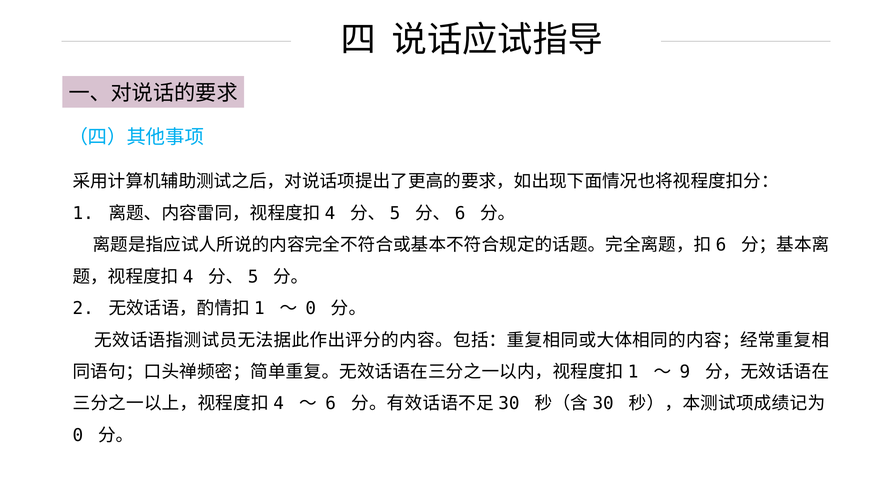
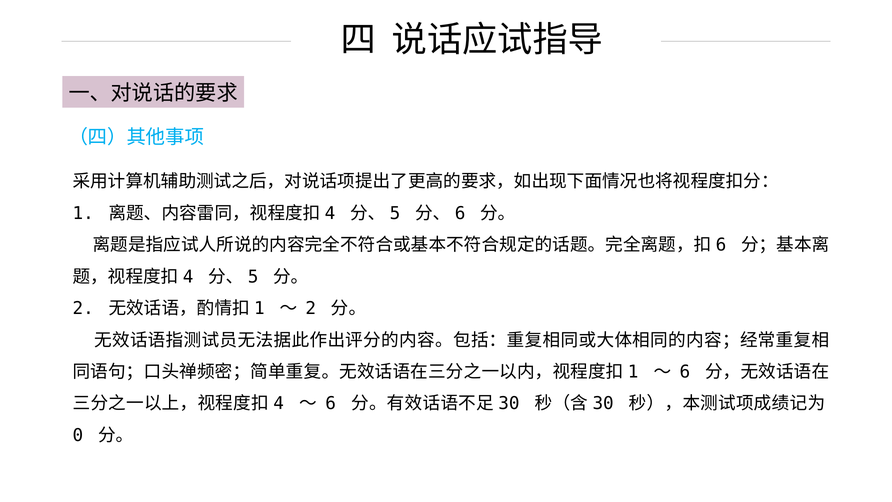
0 at (311, 308): 0 -> 2
9 at (685, 372): 9 -> 6
